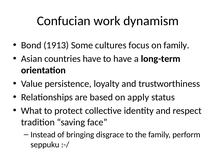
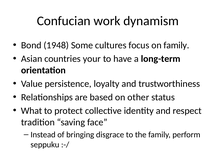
1913: 1913 -> 1948
countries have: have -> your
apply: apply -> other
